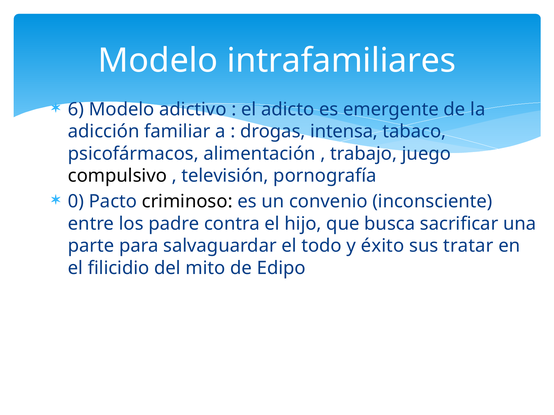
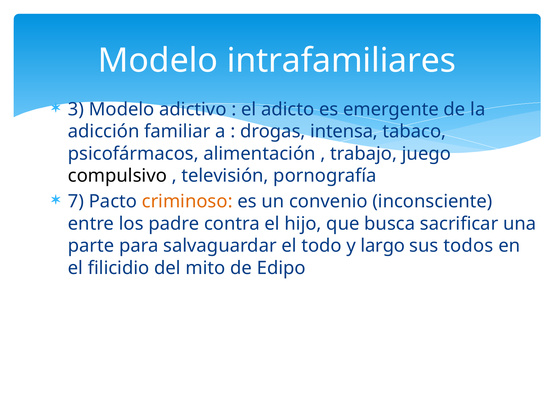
6: 6 -> 3
0: 0 -> 7
criminoso colour: black -> orange
éxito: éxito -> largo
tratar: tratar -> todos
